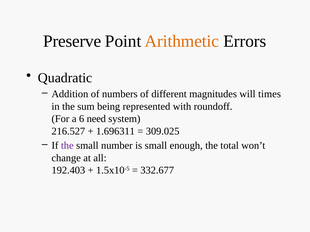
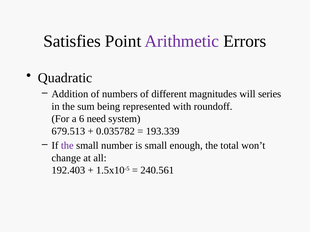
Preserve: Preserve -> Satisfies
Arithmetic colour: orange -> purple
times: times -> series
216.527: 216.527 -> 679.513
1.696311: 1.696311 -> 0.035782
309.025: 309.025 -> 193.339
332.677: 332.677 -> 240.561
